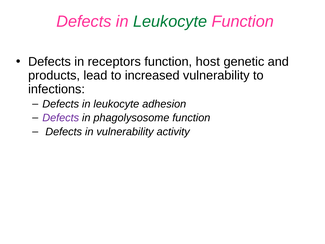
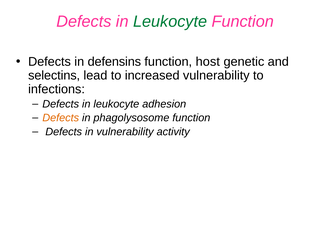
receptors: receptors -> defensins
products: products -> selectins
Defects at (61, 118) colour: purple -> orange
